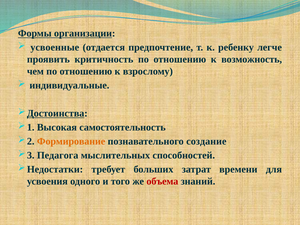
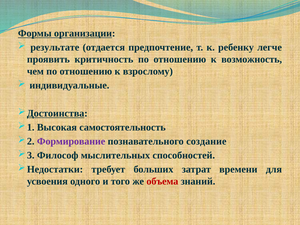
усвоенные: усвоенные -> результате
Формирование colour: orange -> purple
Педагога: Педагога -> Философ
